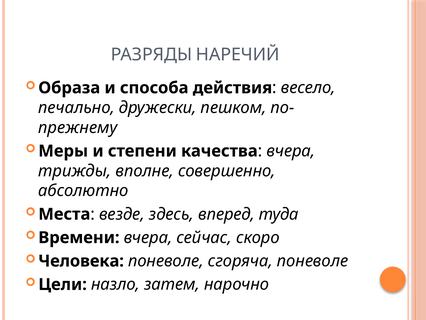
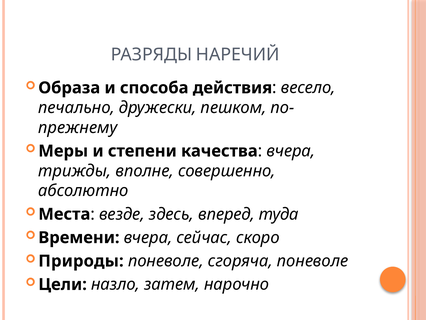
Человека: Человека -> Природы
